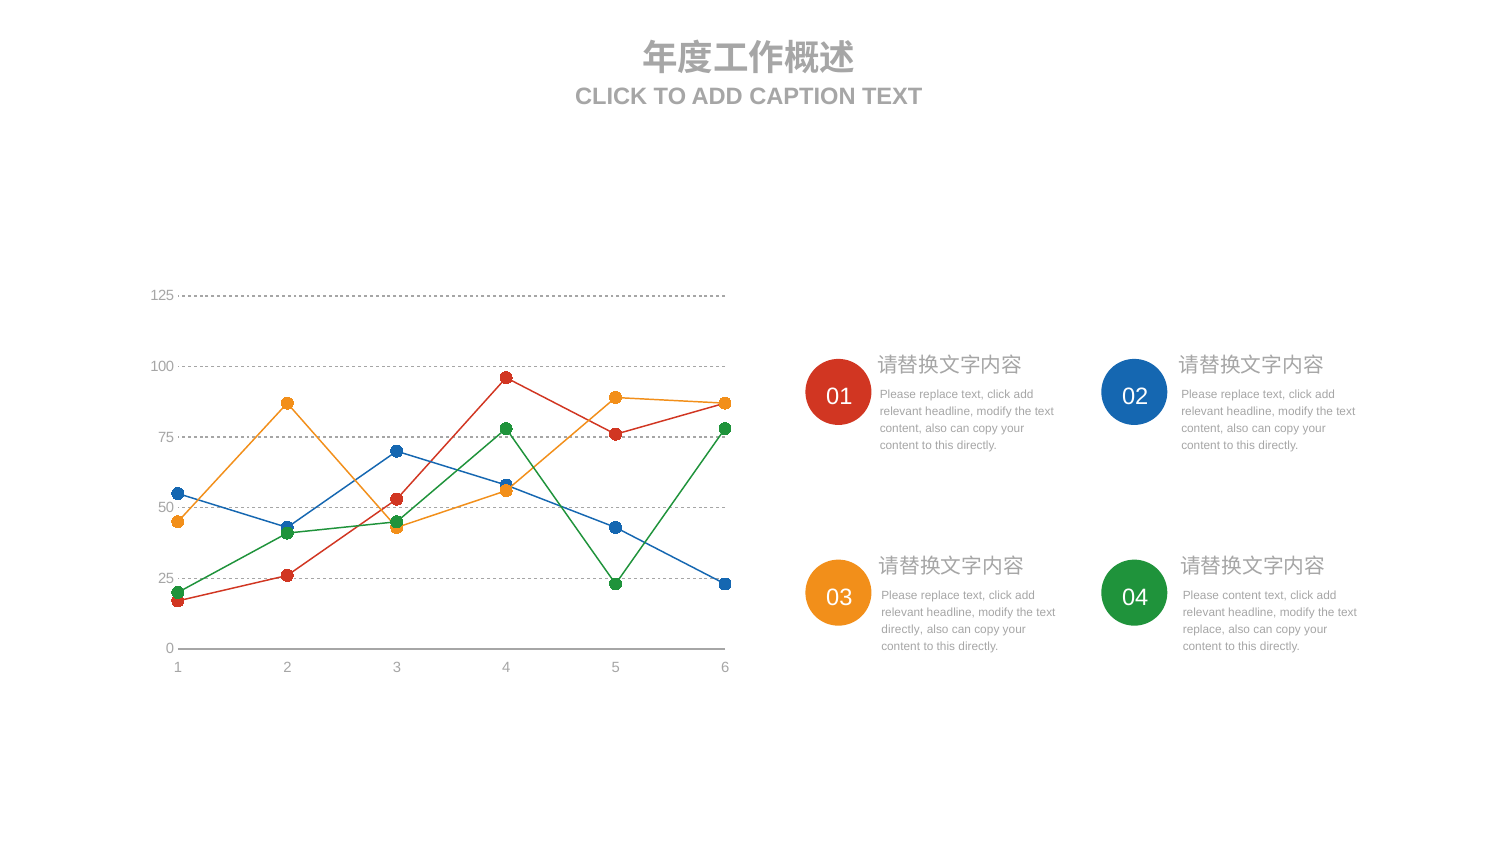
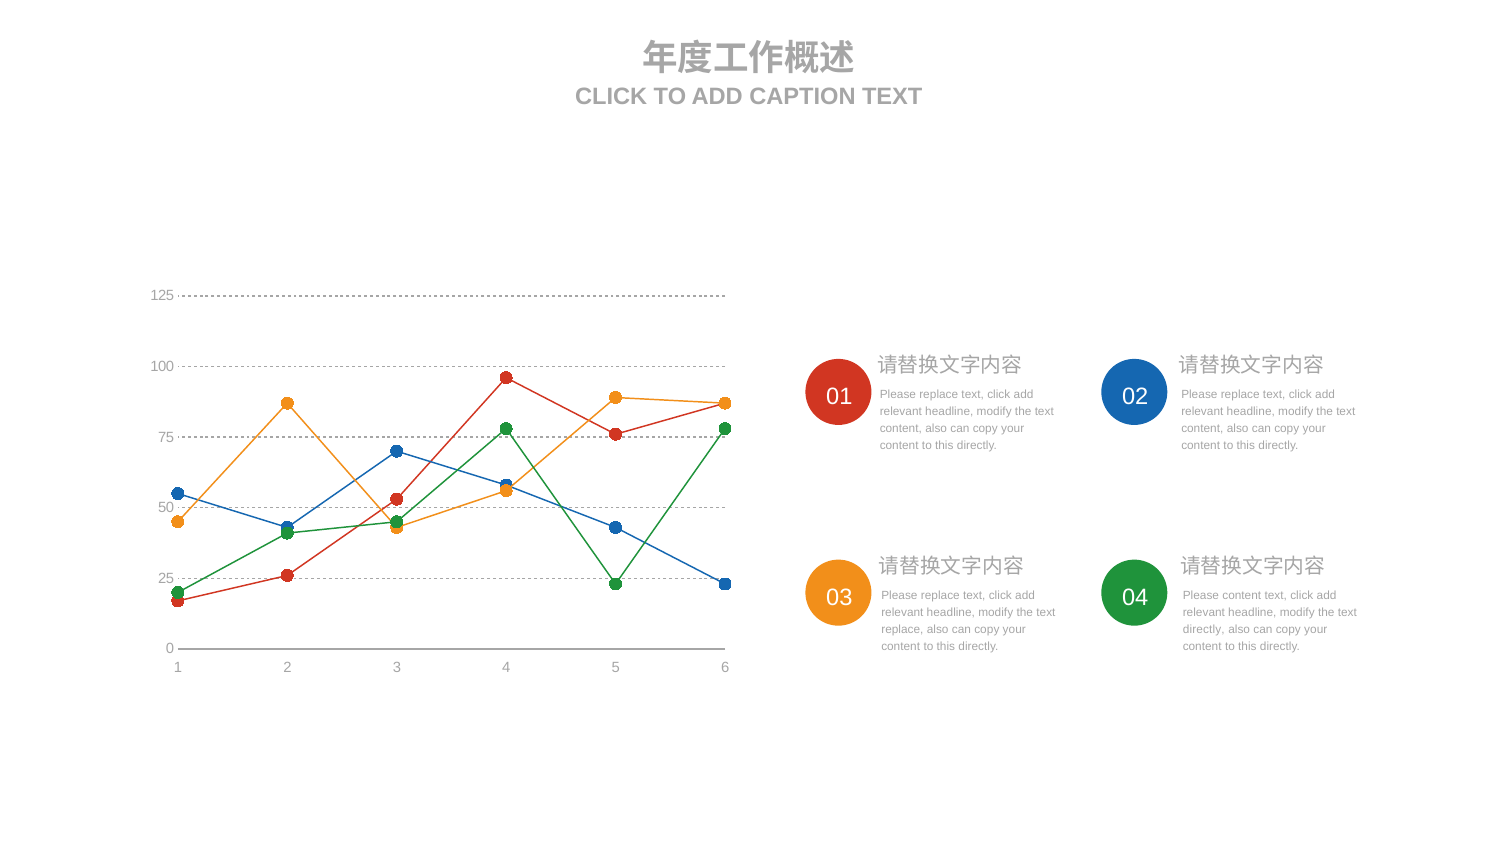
directly at (902, 629): directly -> replace
replace at (1204, 629): replace -> directly
